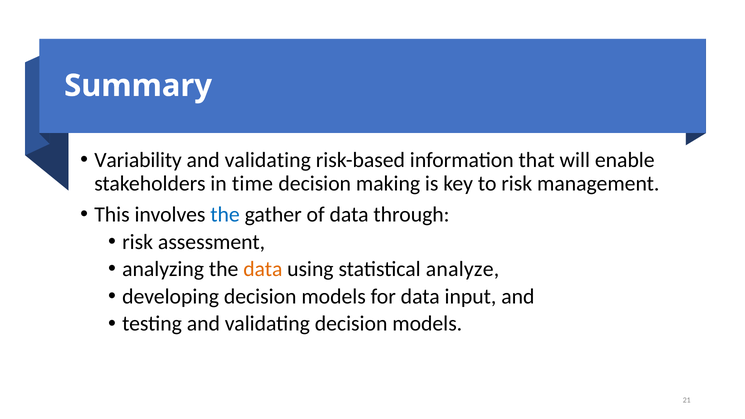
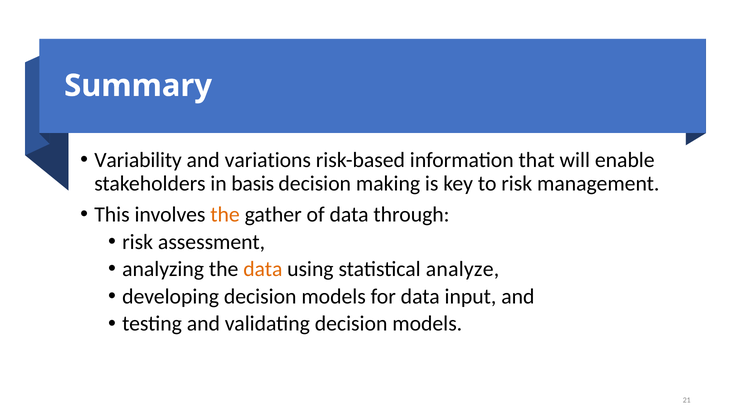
validating at (268, 160): validating -> variations
time: time -> basis
the at (225, 215) colour: blue -> orange
